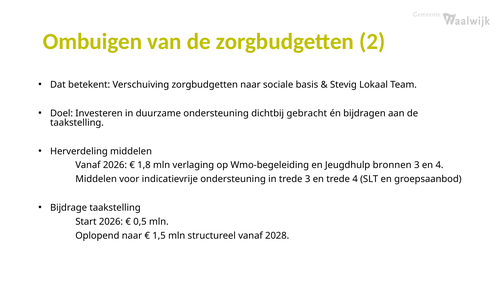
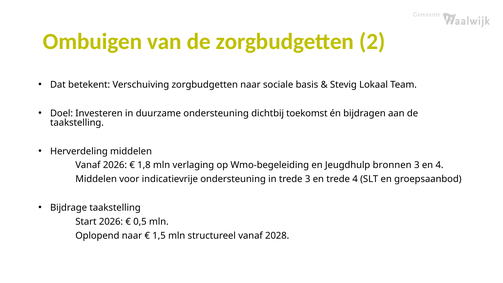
gebracht: gebracht -> toekomst
